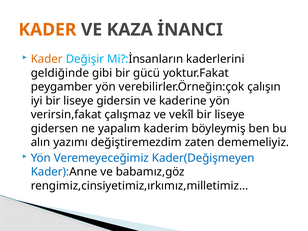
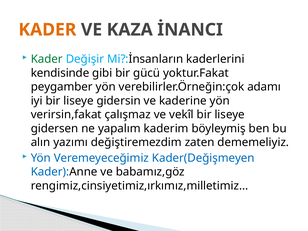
Kader at (47, 59) colour: orange -> green
geldiğinde: geldiğinde -> kendisinde
çalışın: çalışın -> adamı
